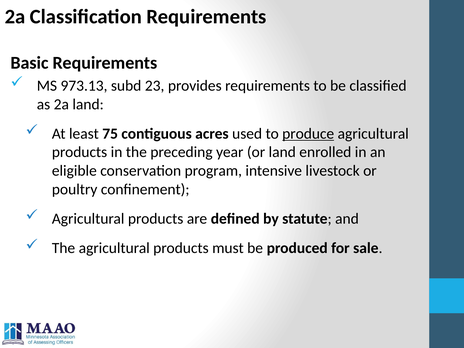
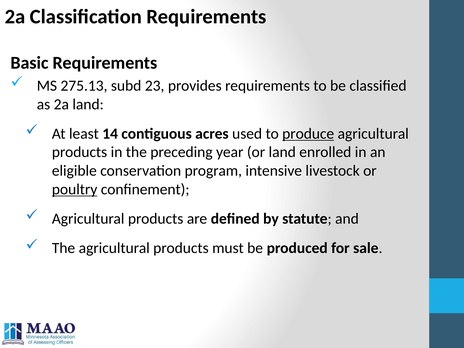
973.13: 973.13 -> 275.13
75: 75 -> 14
poultry underline: none -> present
